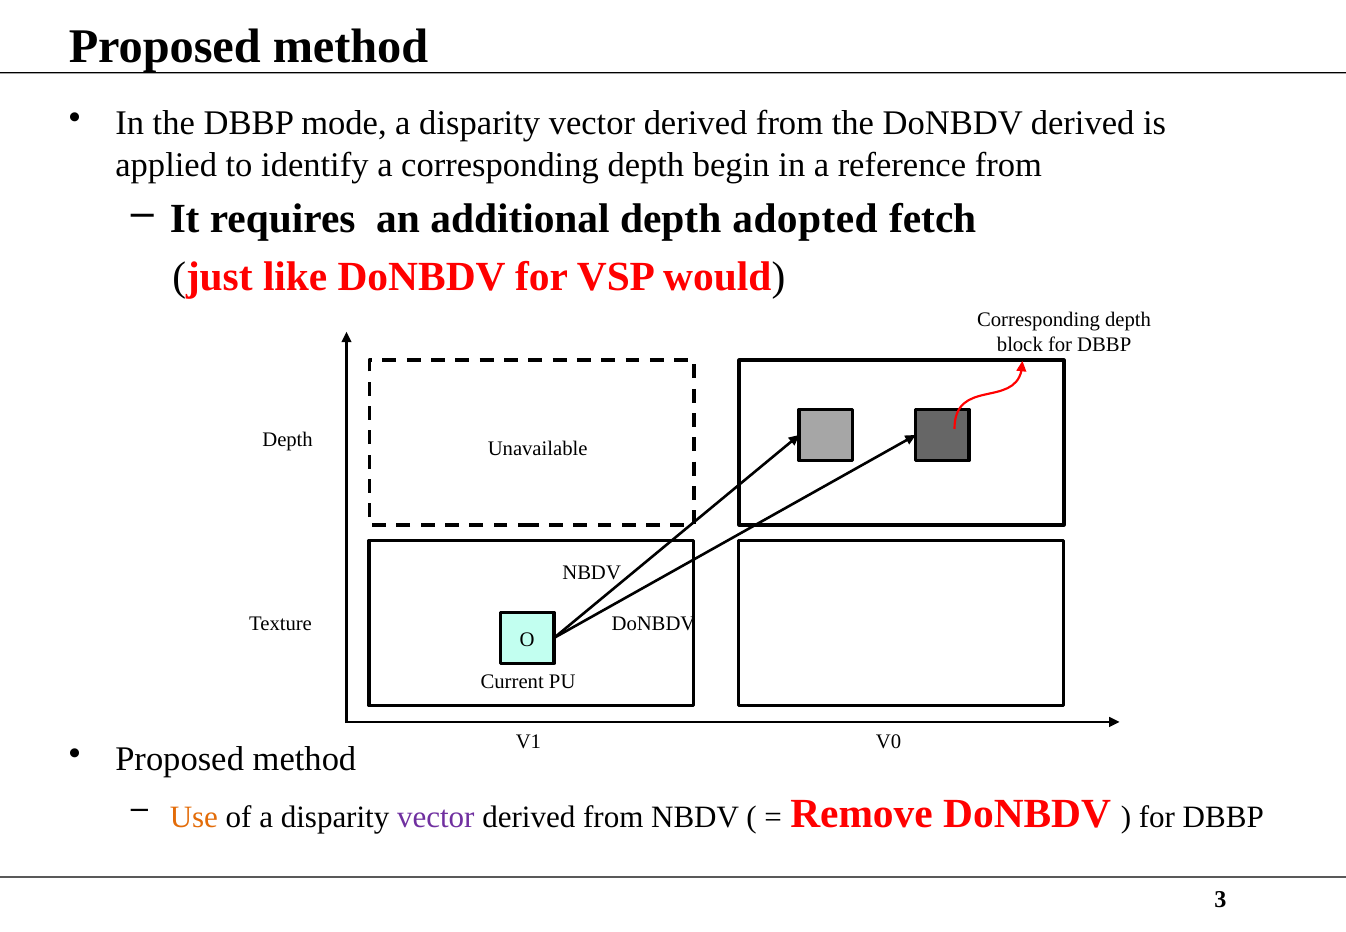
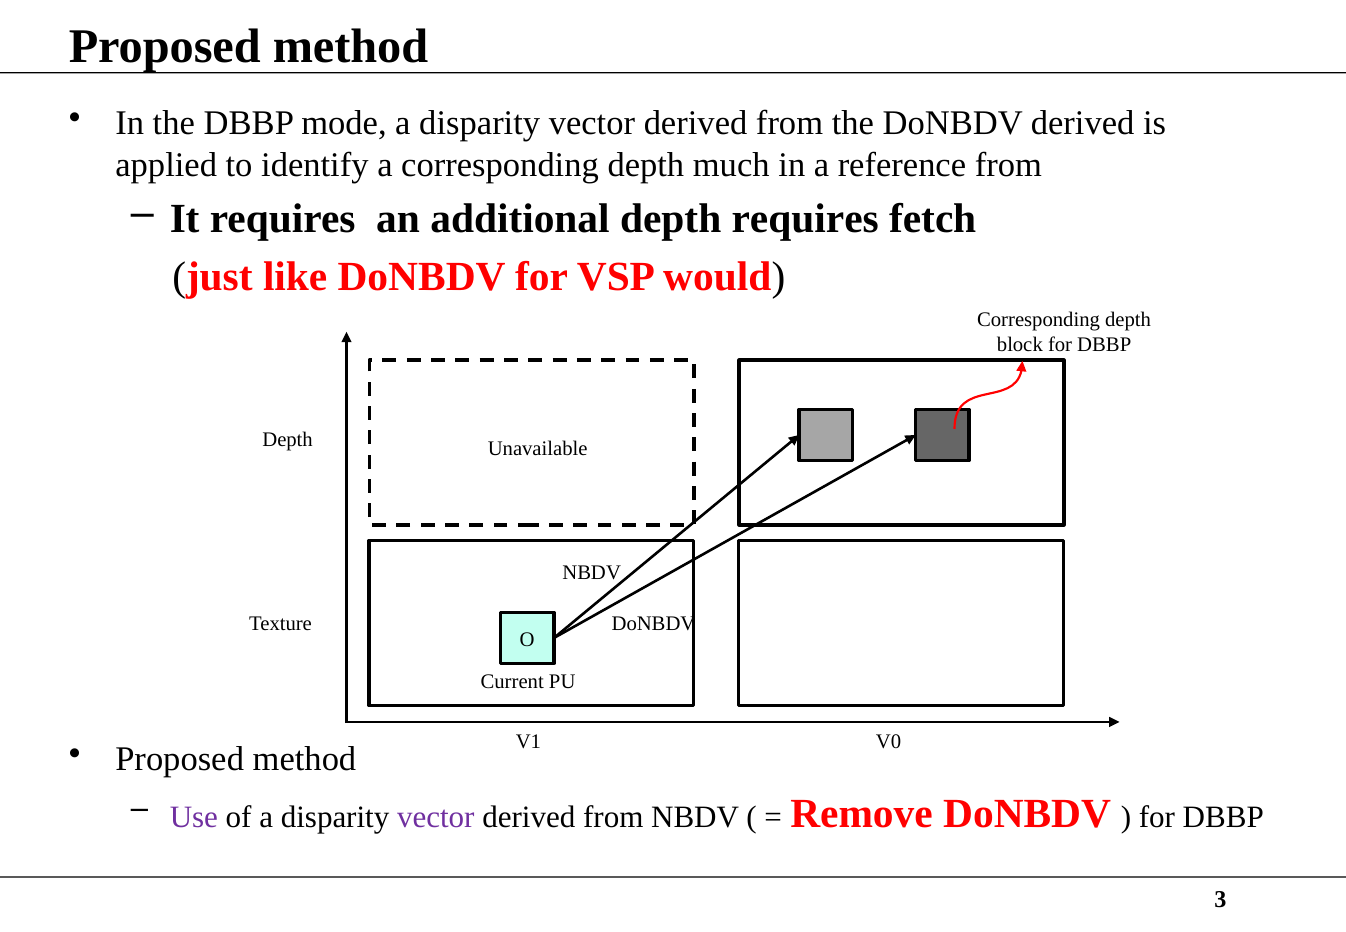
begin: begin -> much
depth adopted: adopted -> requires
Use colour: orange -> purple
